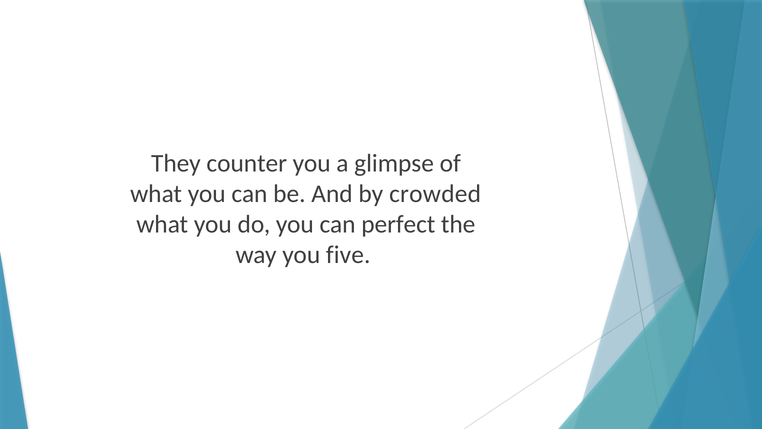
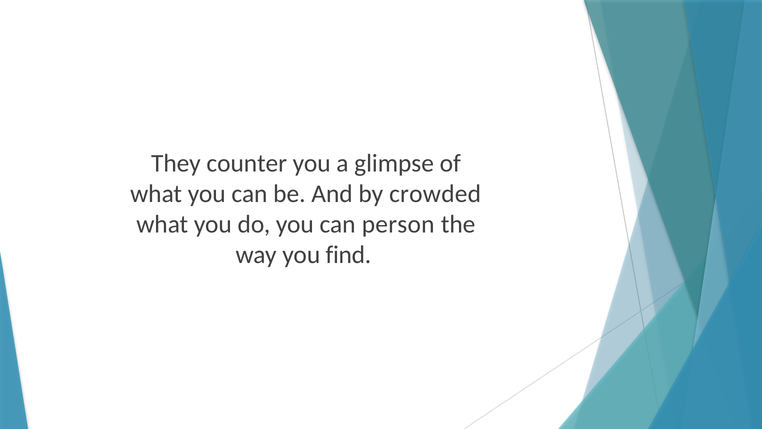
perfect: perfect -> person
five: five -> find
